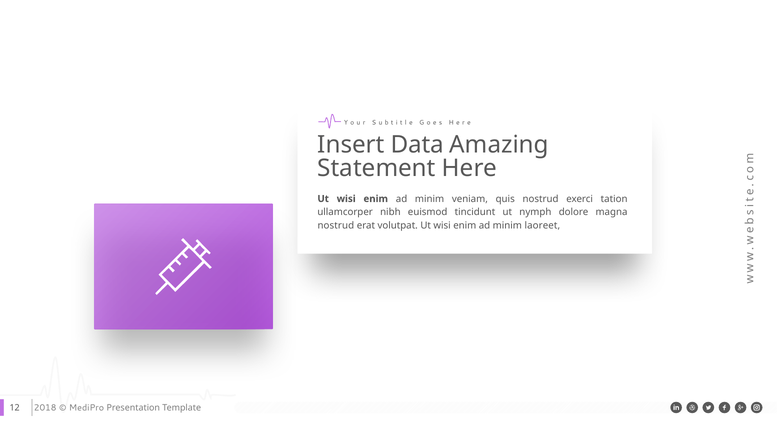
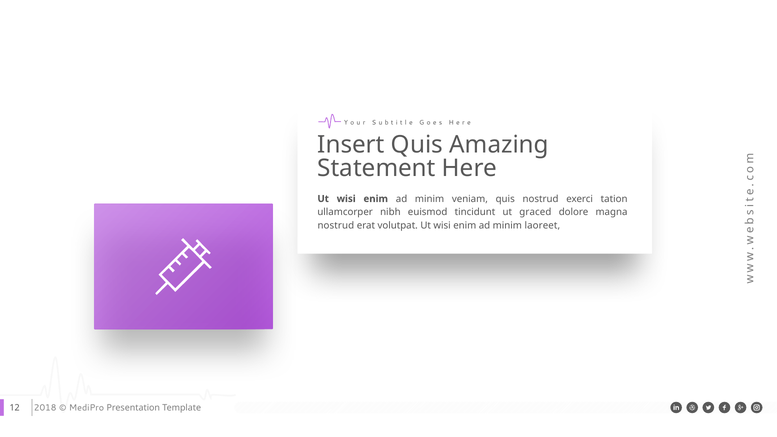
Insert Data: Data -> Quis
nymph: nymph -> graced
